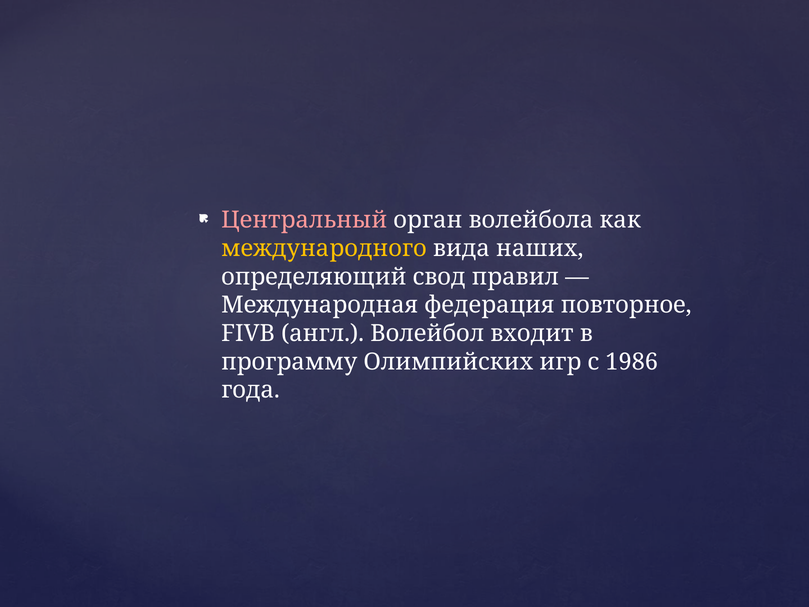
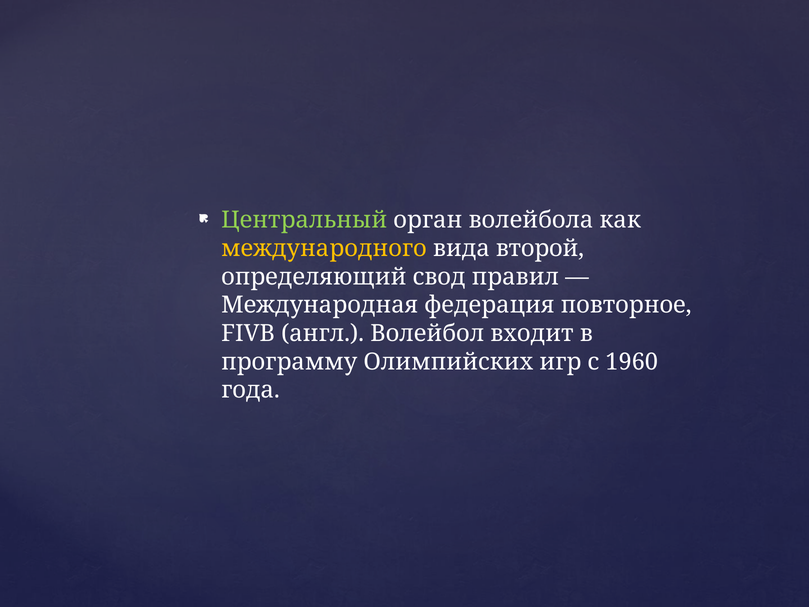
Центральный colour: pink -> light green
наших: наших -> второй
1986: 1986 -> 1960
